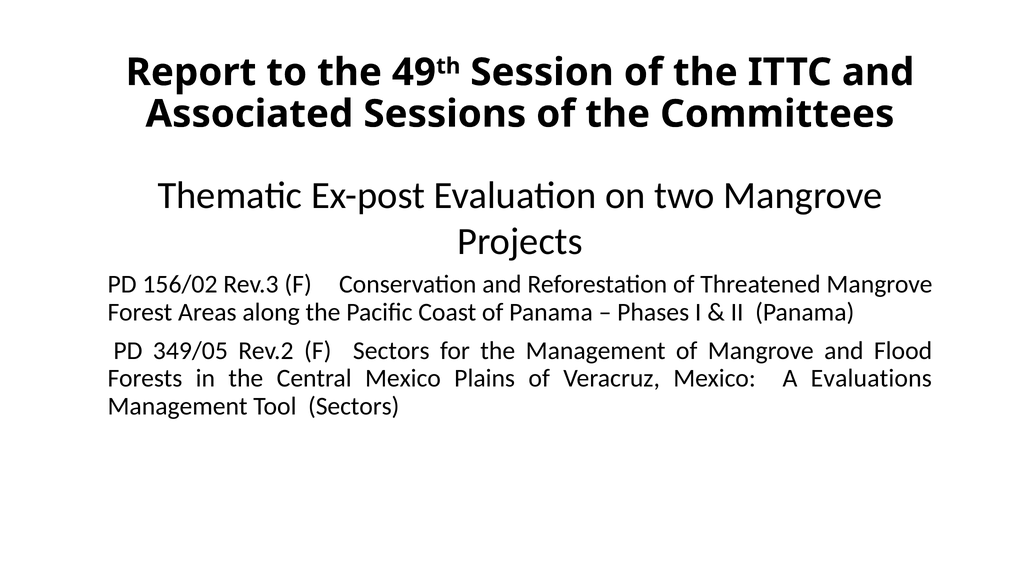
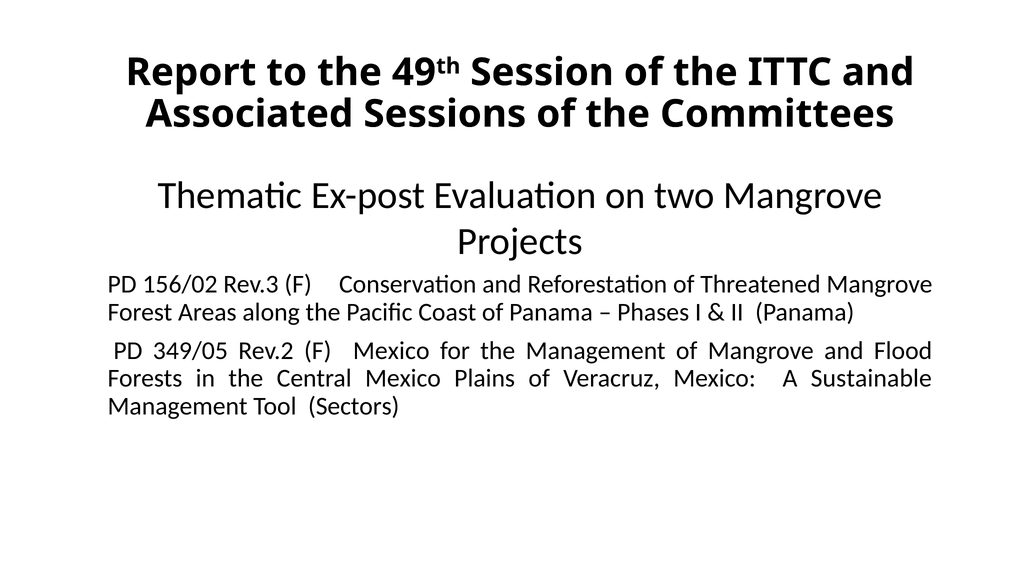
F Sectors: Sectors -> Mexico
Evaluations: Evaluations -> Sustainable
